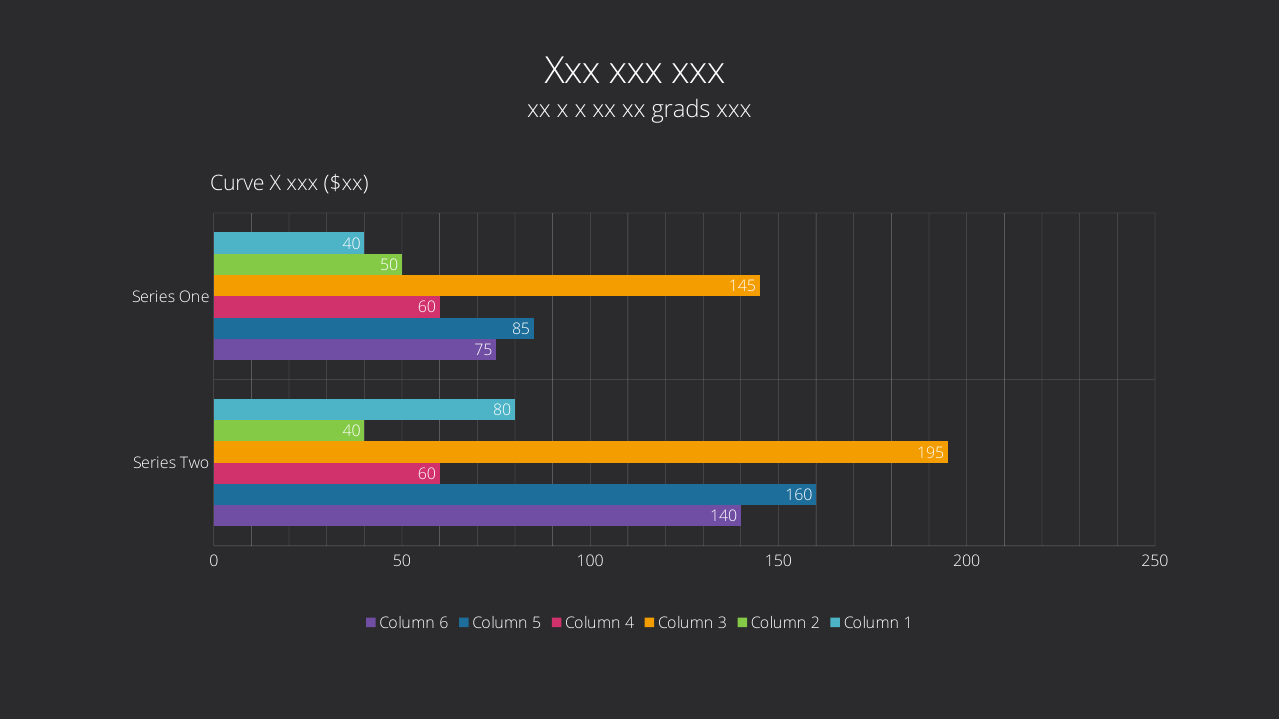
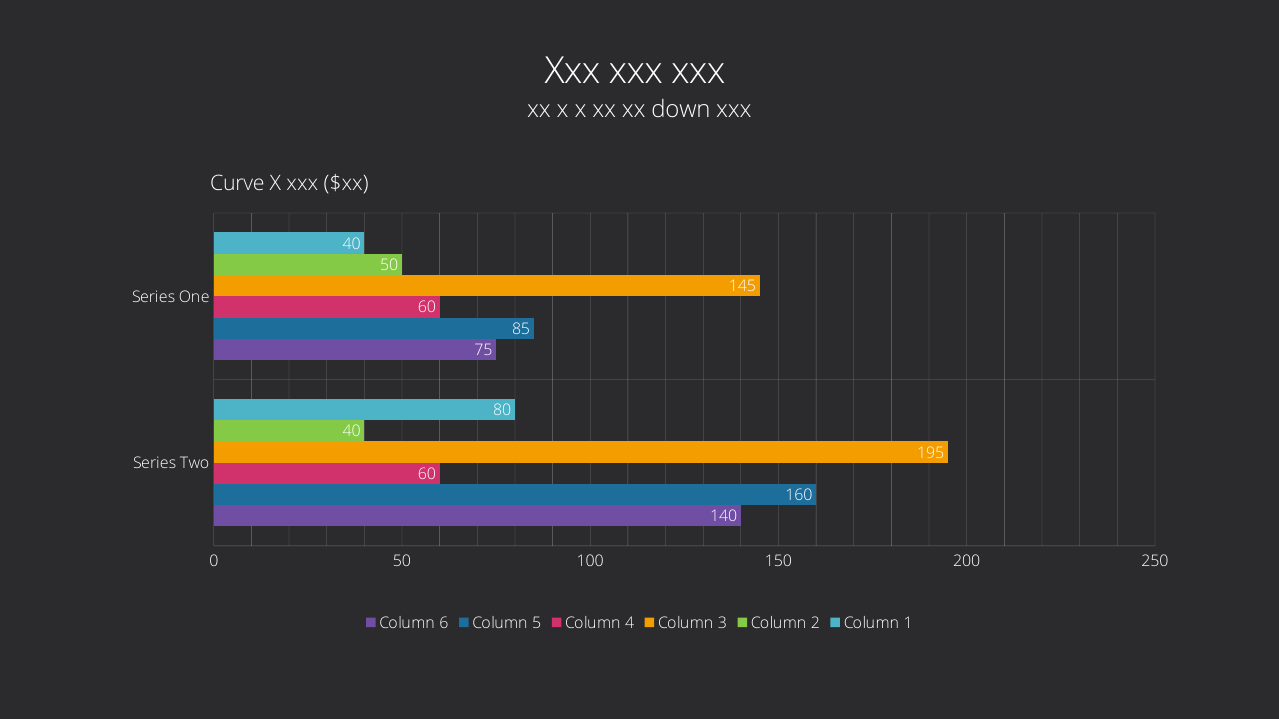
grads: grads -> down
